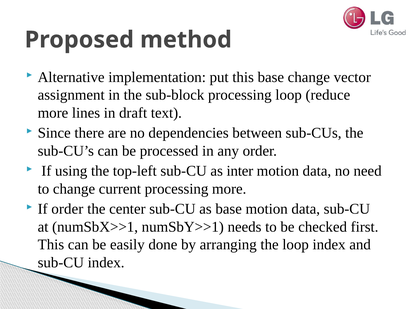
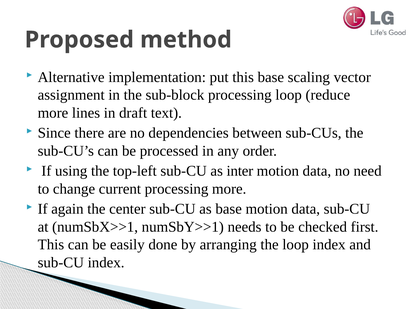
base change: change -> scaling
If order: order -> again
